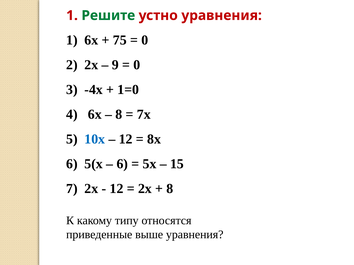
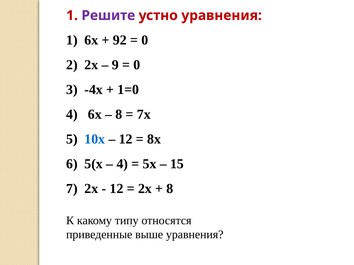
Решите colour: green -> purple
75: 75 -> 92
6 at (122, 164): 6 -> 4
